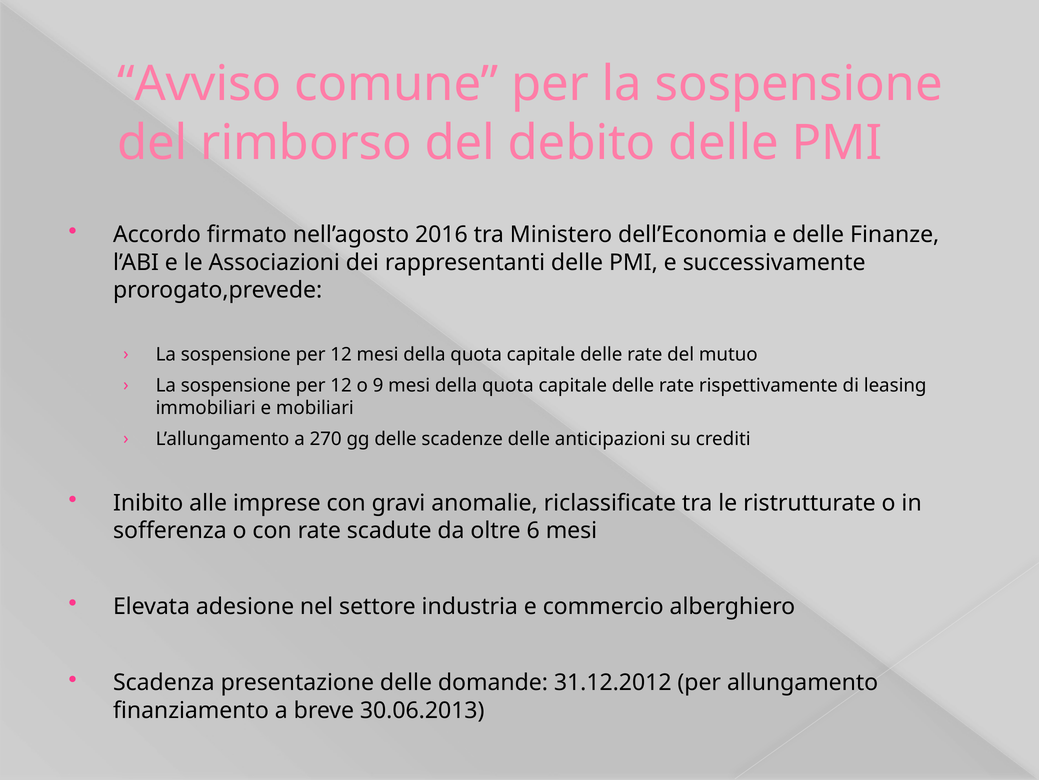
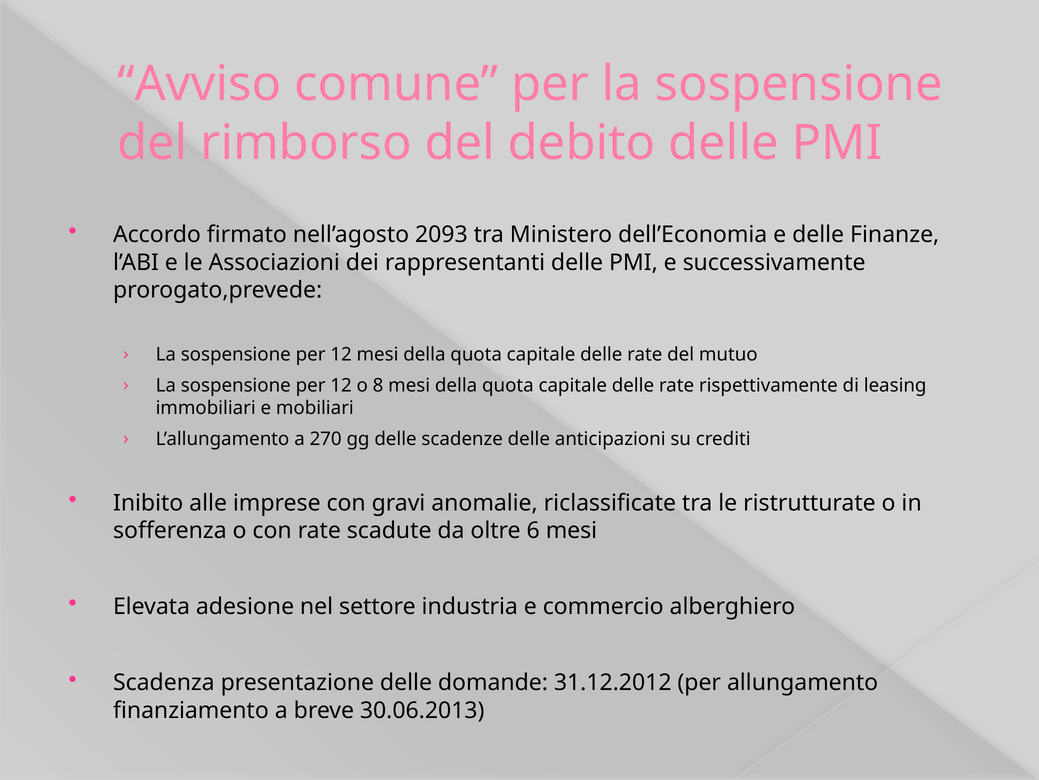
2016: 2016 -> 2093
9: 9 -> 8
